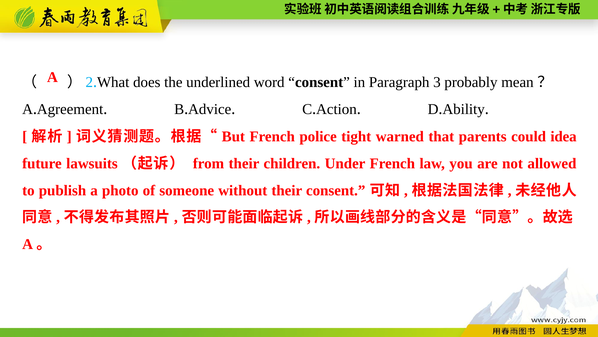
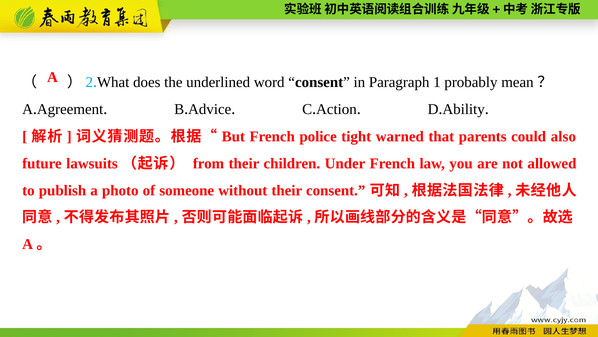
3: 3 -> 1
idea: idea -> also
